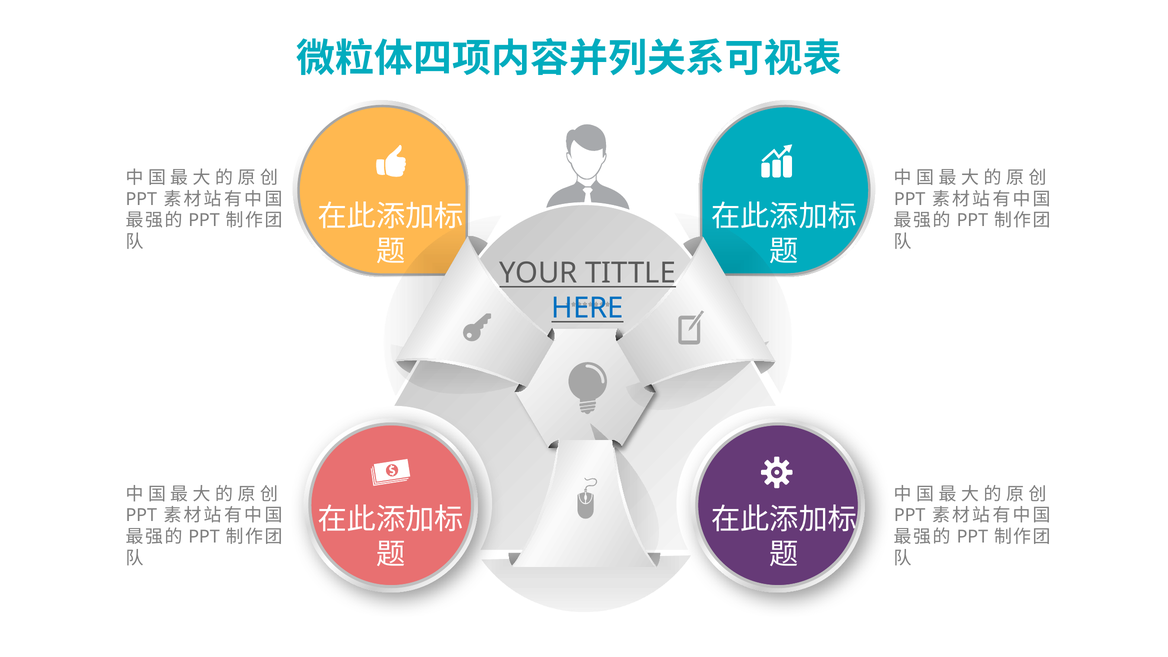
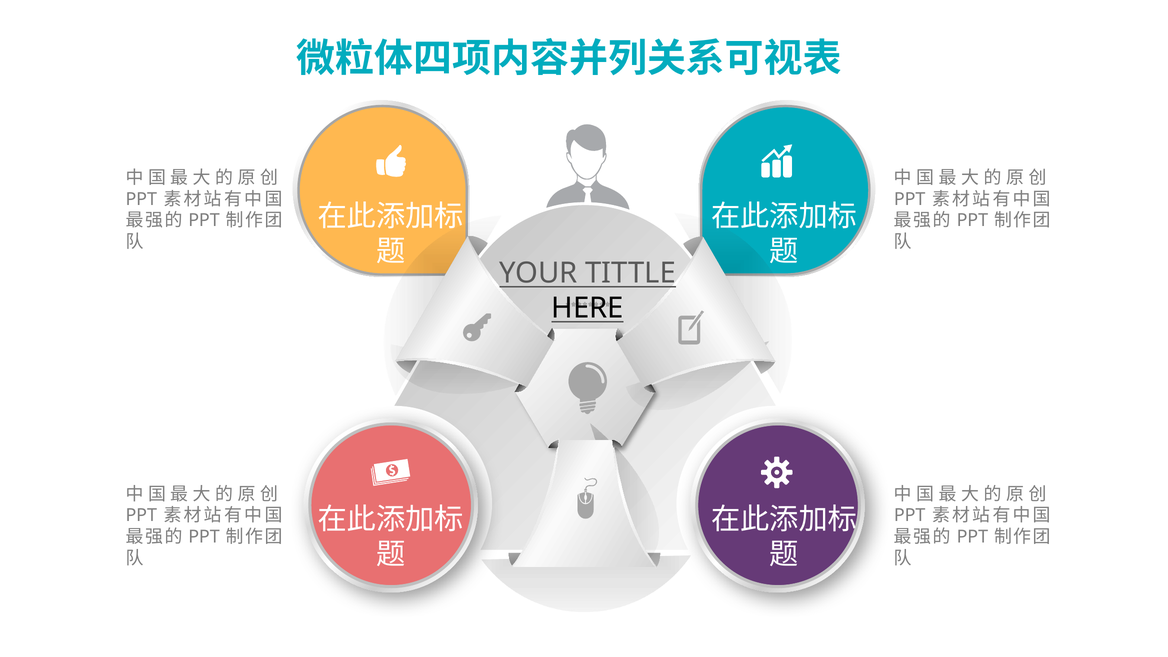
HERE colour: blue -> black
